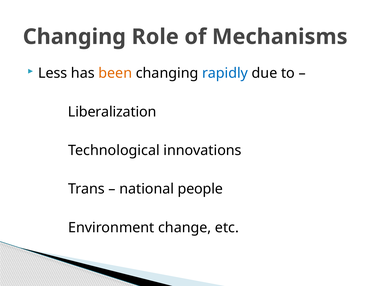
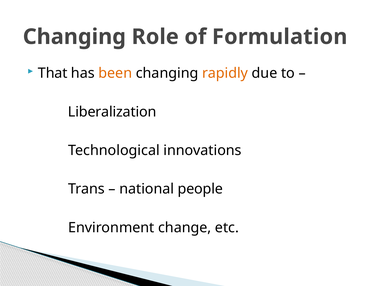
Mechanisms: Mechanisms -> Formulation
Less: Less -> That
rapidly colour: blue -> orange
